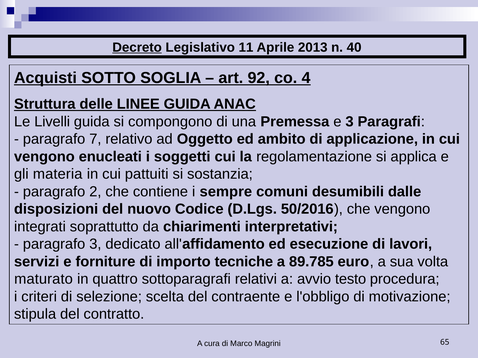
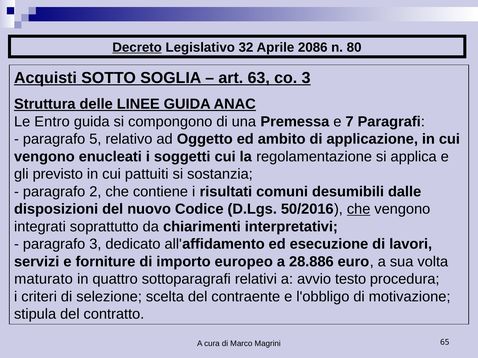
11: 11 -> 32
2013: 2013 -> 2086
40: 40 -> 80
92: 92 -> 63
co 4: 4 -> 3
Livelli: Livelli -> Entro
e 3: 3 -> 7
7: 7 -> 5
materia: materia -> previsto
sempre: sempre -> risultati
che at (359, 209) underline: none -> present
tecniche: tecniche -> europeo
89.785: 89.785 -> 28.886
